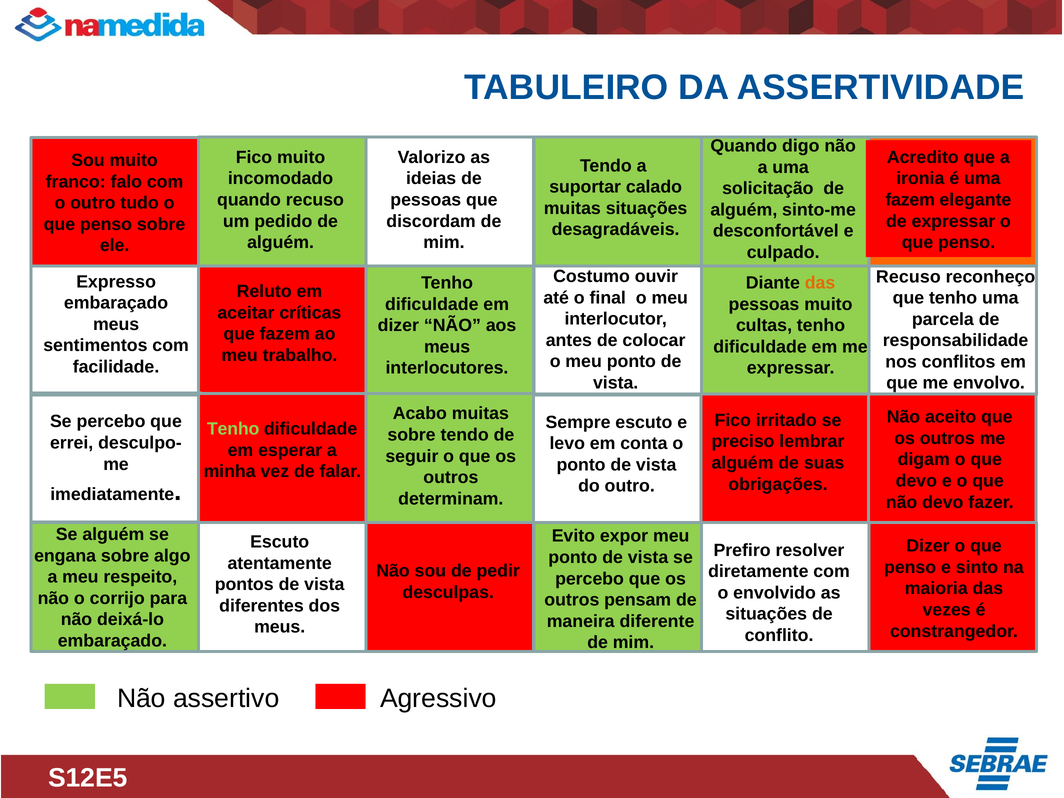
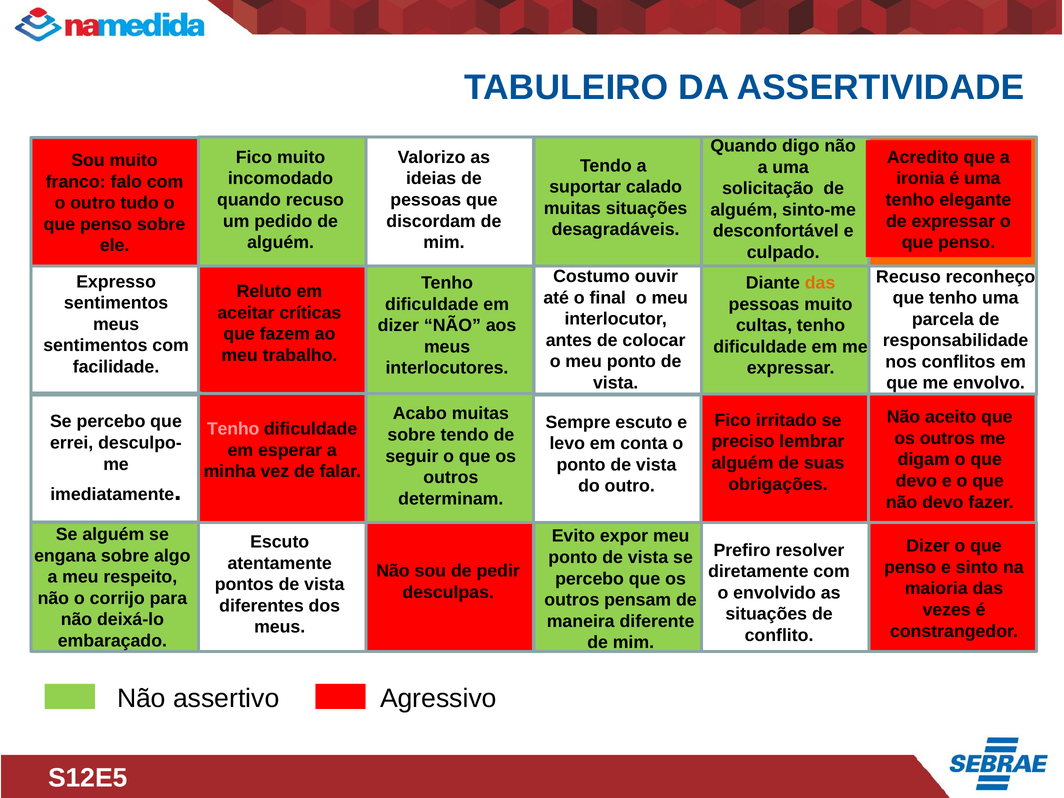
fazem at (910, 200): fazem -> tenho
embaraçado at (116, 303): embaraçado -> sentimentos
Tenho at (233, 429) colour: light green -> pink
